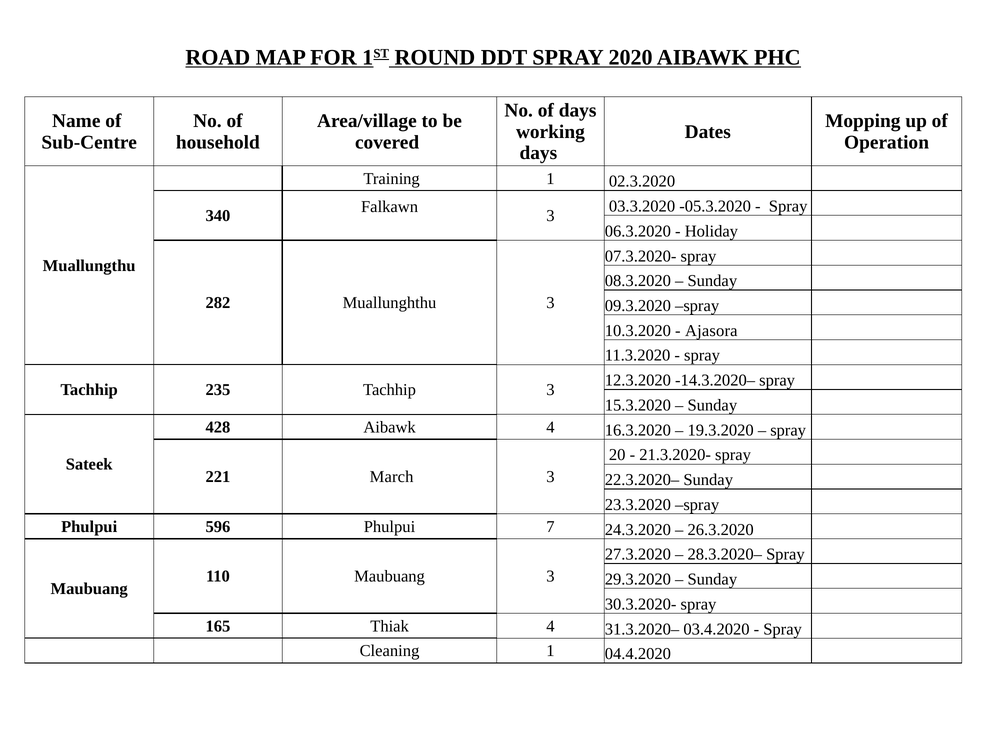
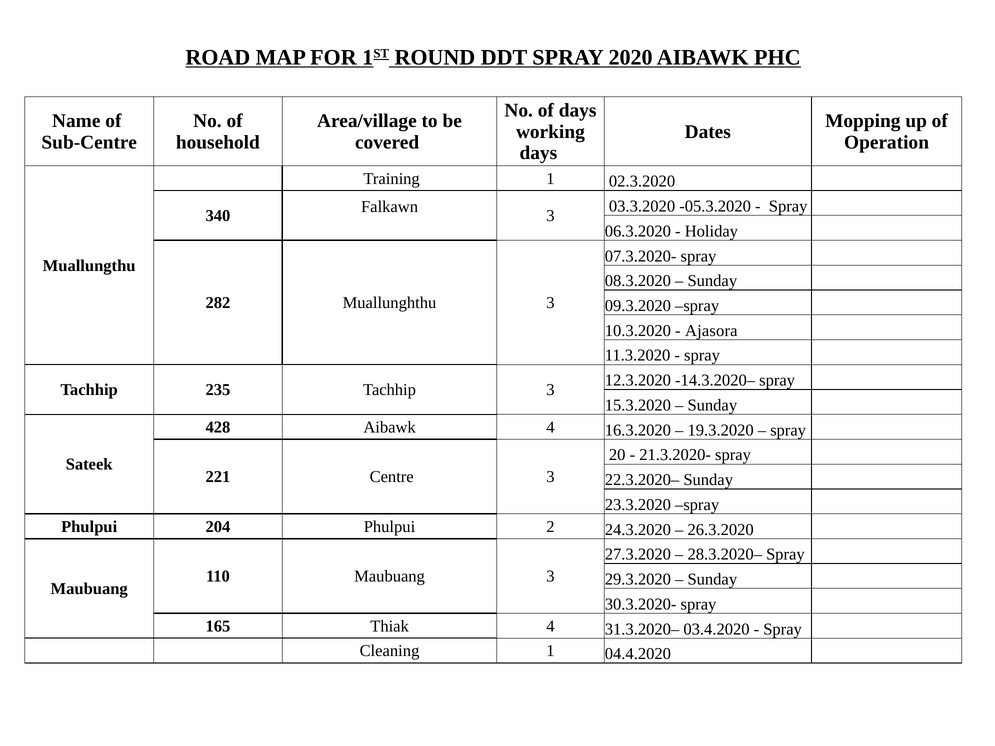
March: March -> Centre
596: 596 -> 204
7: 7 -> 2
